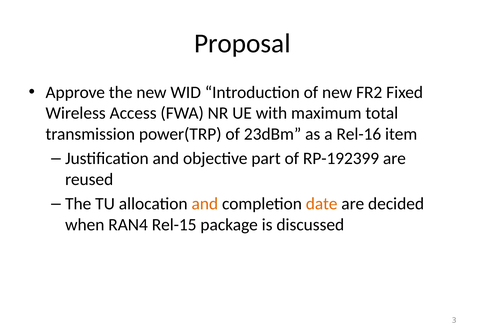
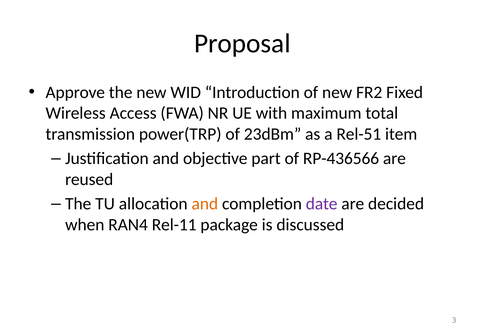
Rel-16: Rel-16 -> Rel-51
RP-192399: RP-192399 -> RP-436566
date colour: orange -> purple
Rel-15: Rel-15 -> Rel-11
